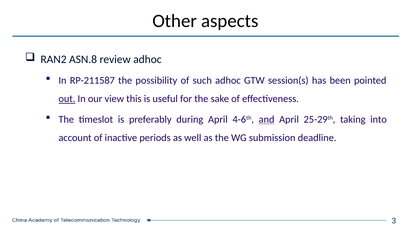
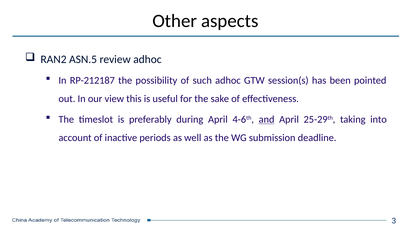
ASN.8: ASN.8 -> ASN.5
RP-211587: RP-211587 -> RP-212187
out underline: present -> none
